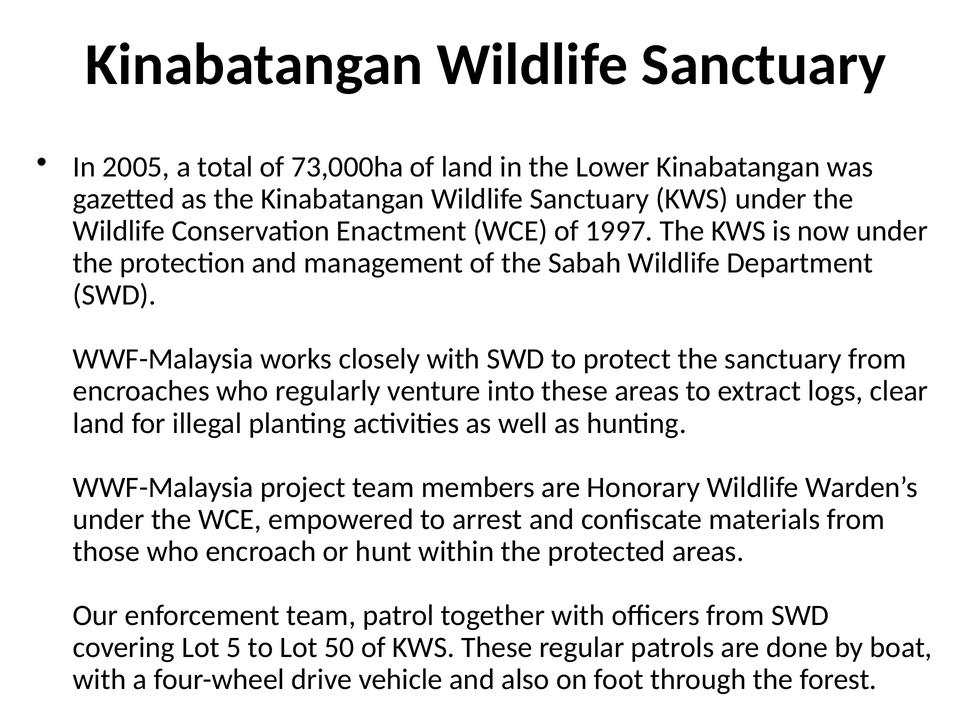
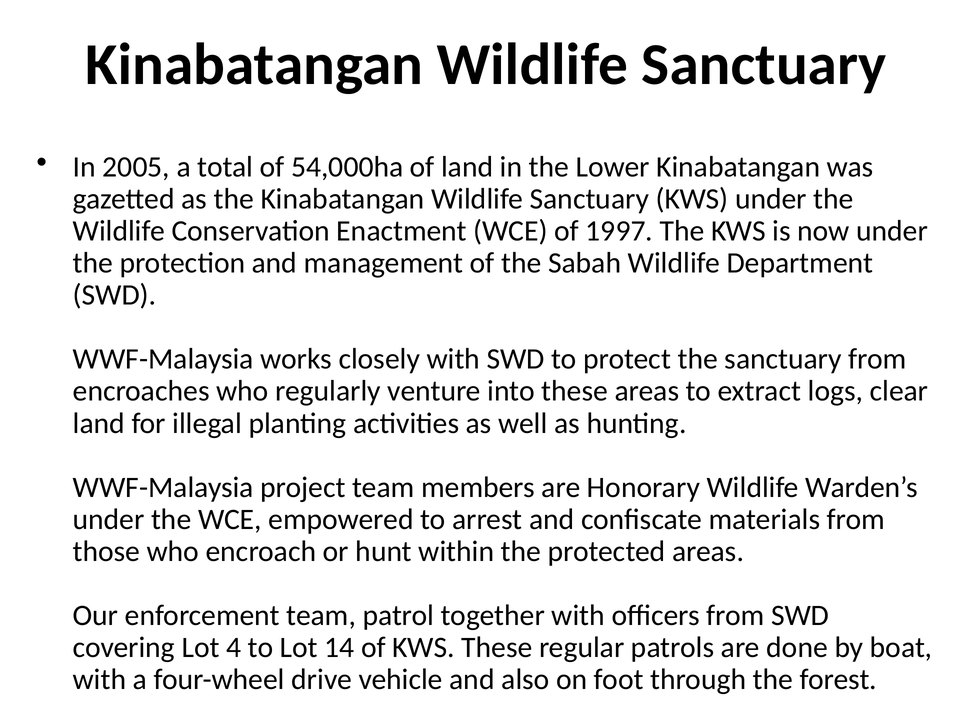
73,000ha: 73,000ha -> 54,000ha
5: 5 -> 4
50: 50 -> 14
